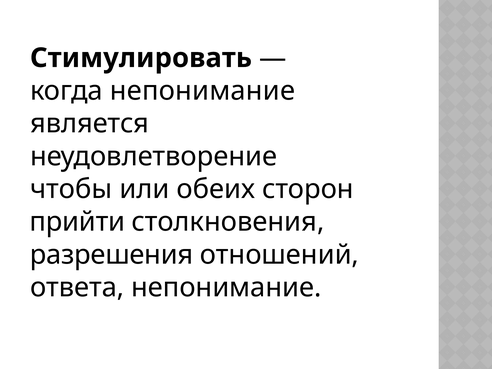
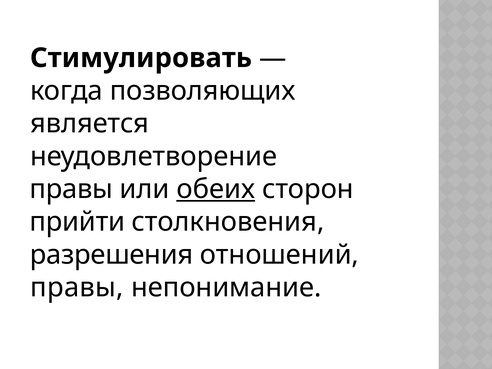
когда непонимание: непонимание -> позволяющих
чтобы at (71, 189): чтобы -> правы
обеих underline: none -> present
ответа at (77, 288): ответа -> правы
